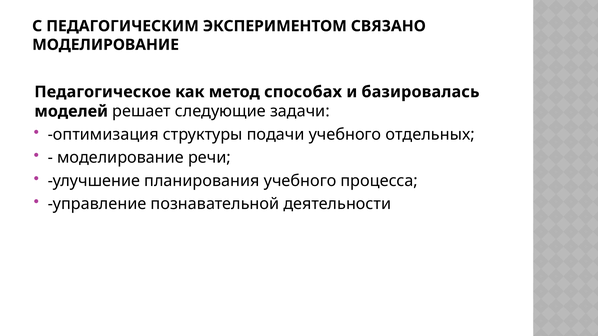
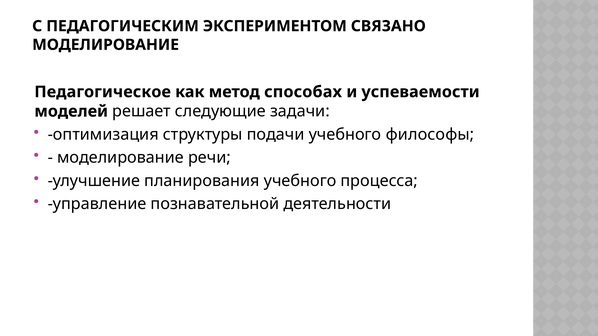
базировалась: базировалась -> успеваемости
отдельных: отдельных -> философы
